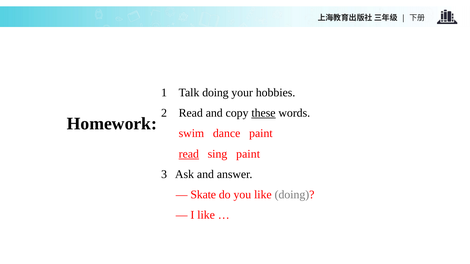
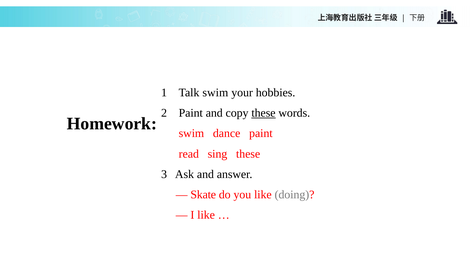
Talk doing: doing -> swim
Read at (191, 113): Read -> Paint
read at (189, 154) underline: present -> none
sing paint: paint -> these
